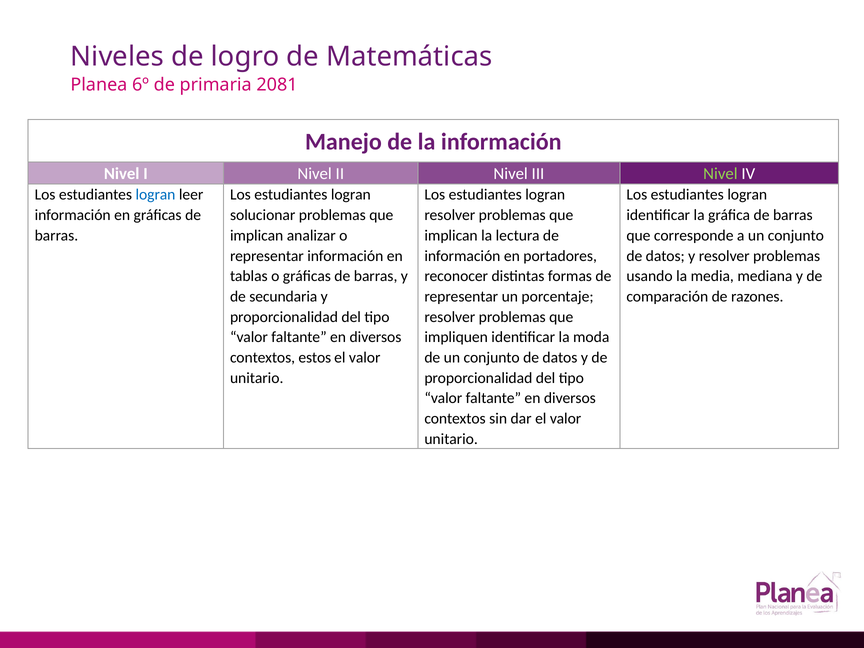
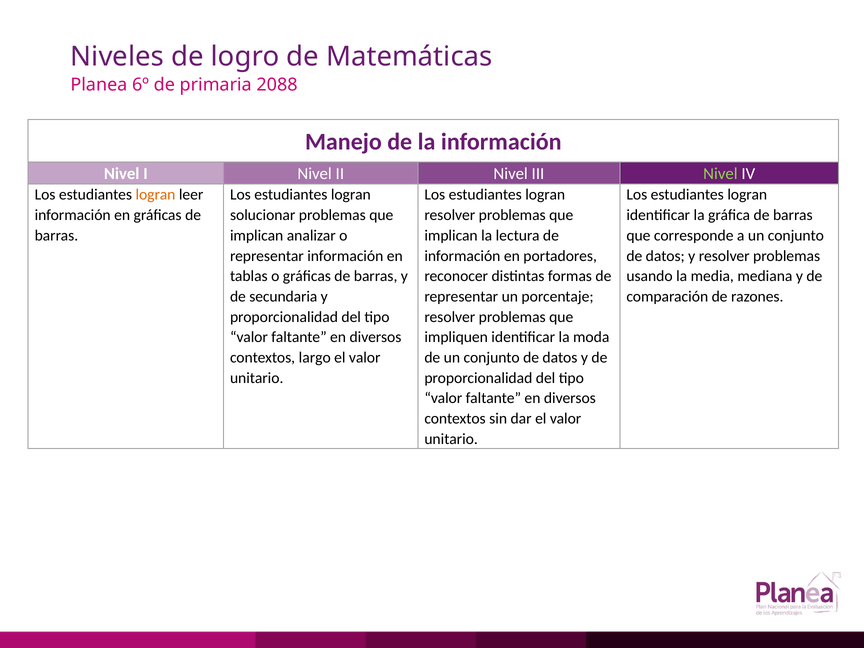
2081: 2081 -> 2088
logran at (156, 195) colour: blue -> orange
estos: estos -> largo
